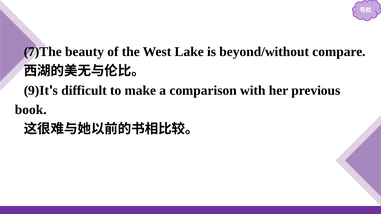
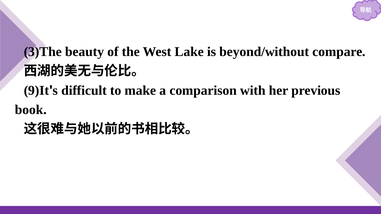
7)The: 7)The -> 3)The
